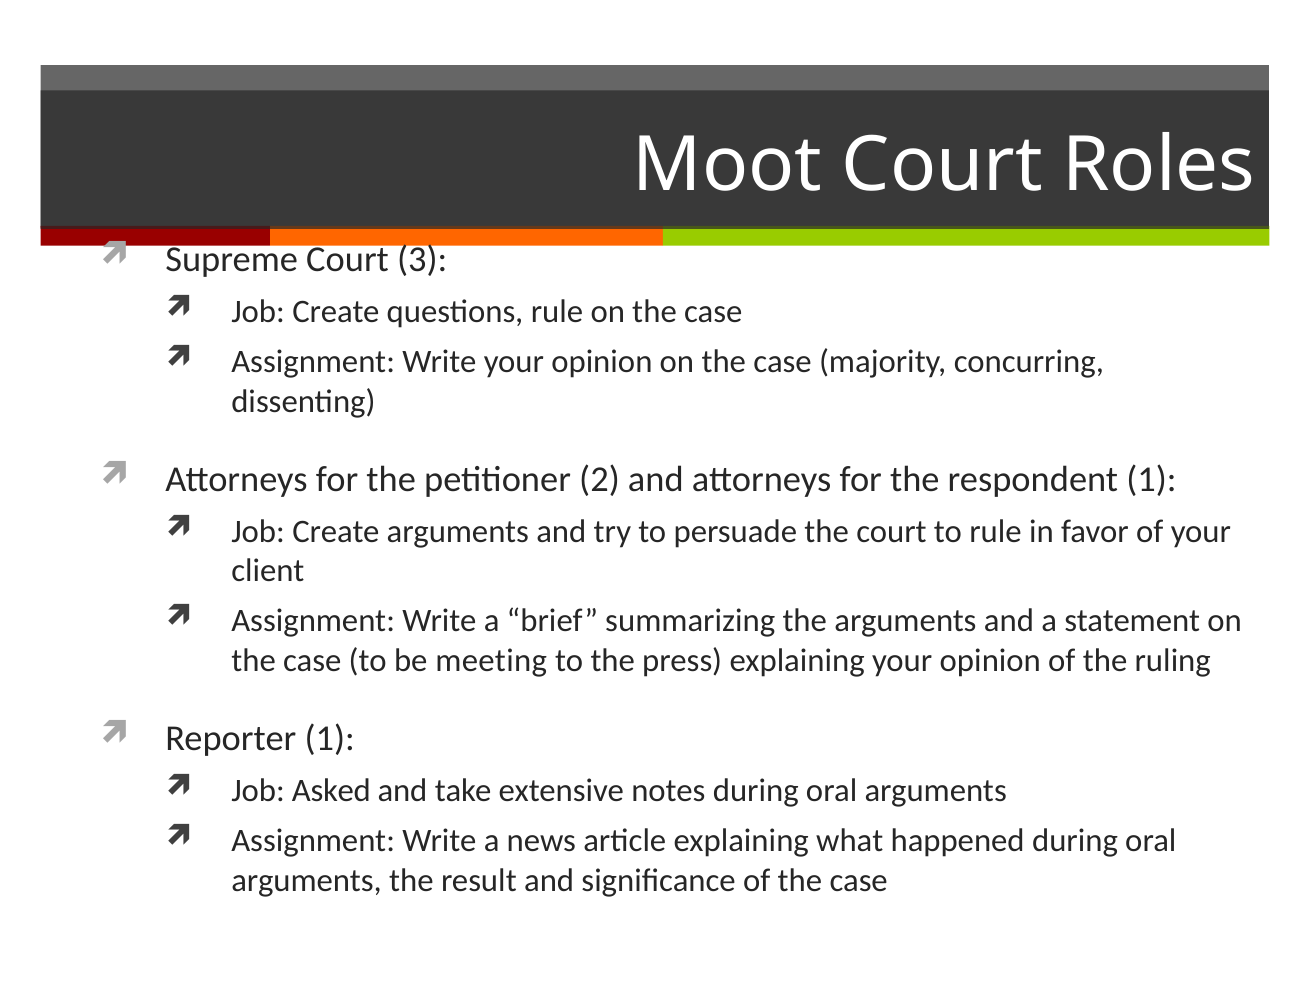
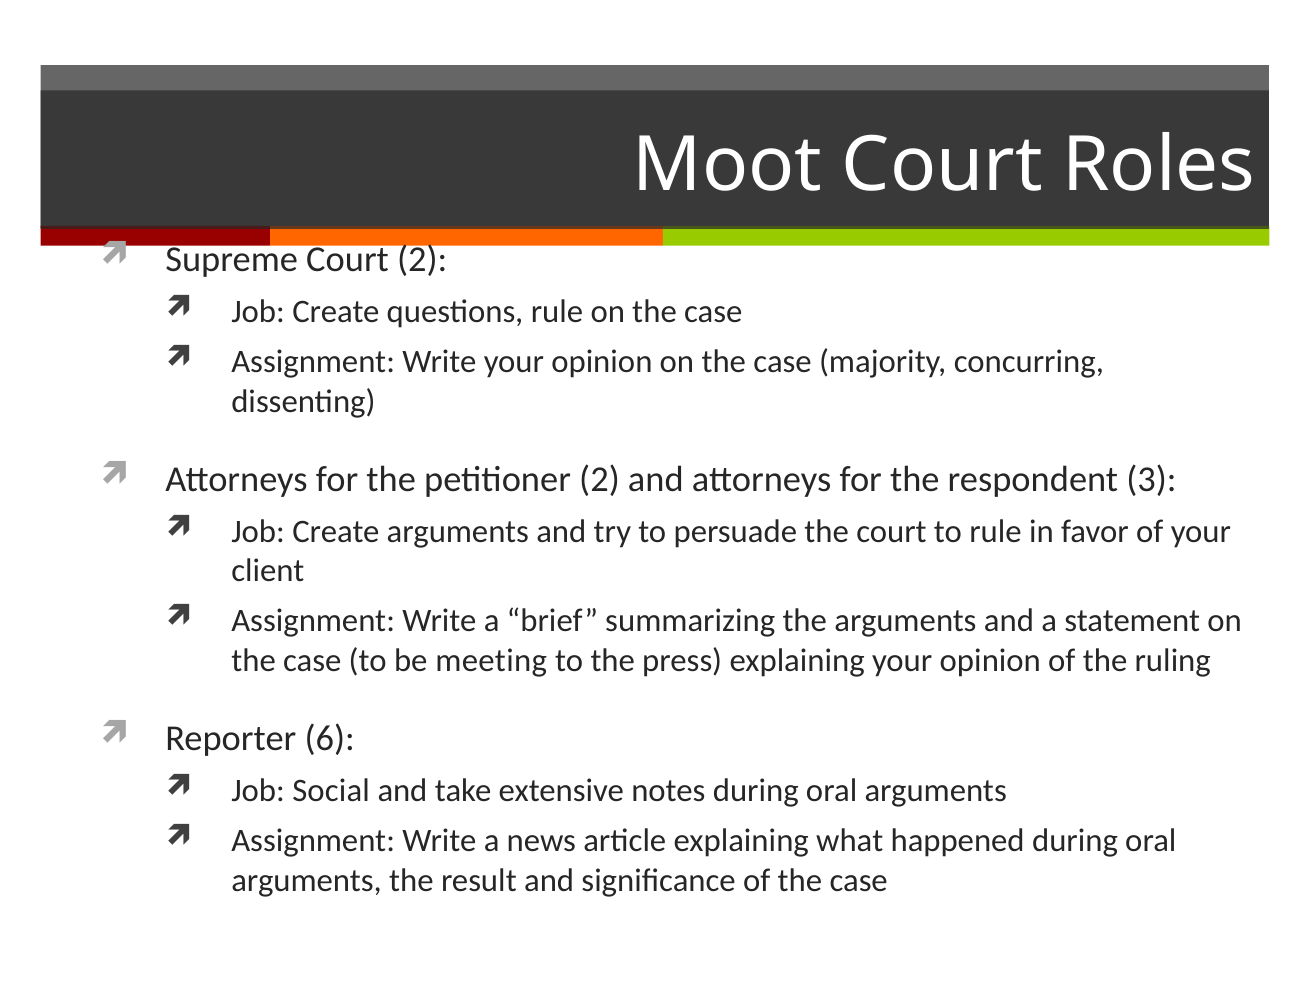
Court 3: 3 -> 2
respondent 1: 1 -> 3
Reporter 1: 1 -> 6
Asked: Asked -> Social
